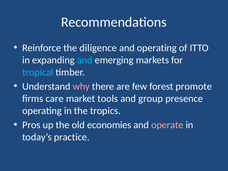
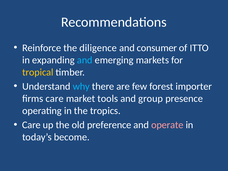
and operating: operating -> consumer
tropical colour: light blue -> yellow
why colour: pink -> light blue
promote: promote -> importer
Pros at (31, 125): Pros -> Care
economies: economies -> preference
practice: practice -> become
